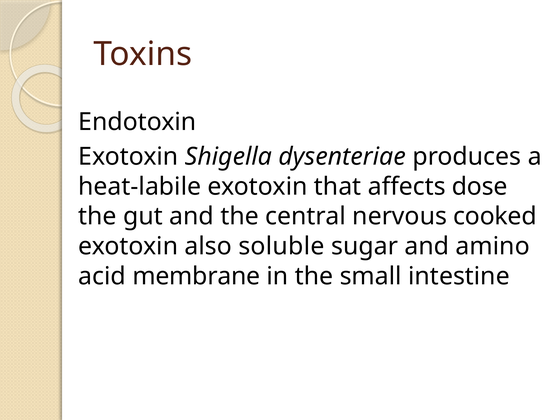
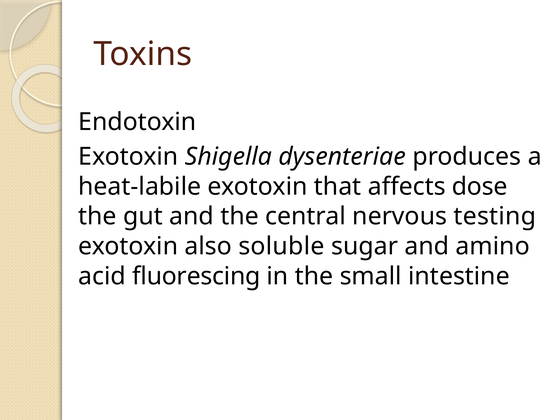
cooked: cooked -> testing
membrane: membrane -> fluorescing
